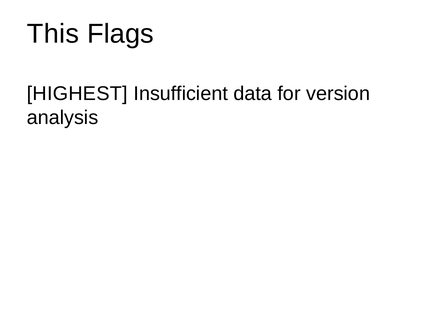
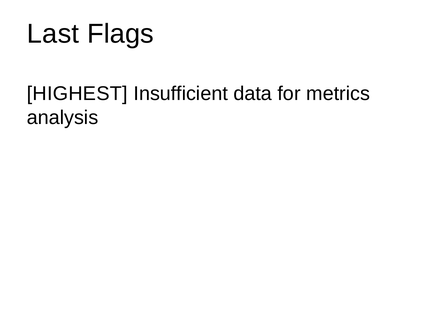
This: This -> Last
version: version -> metrics
